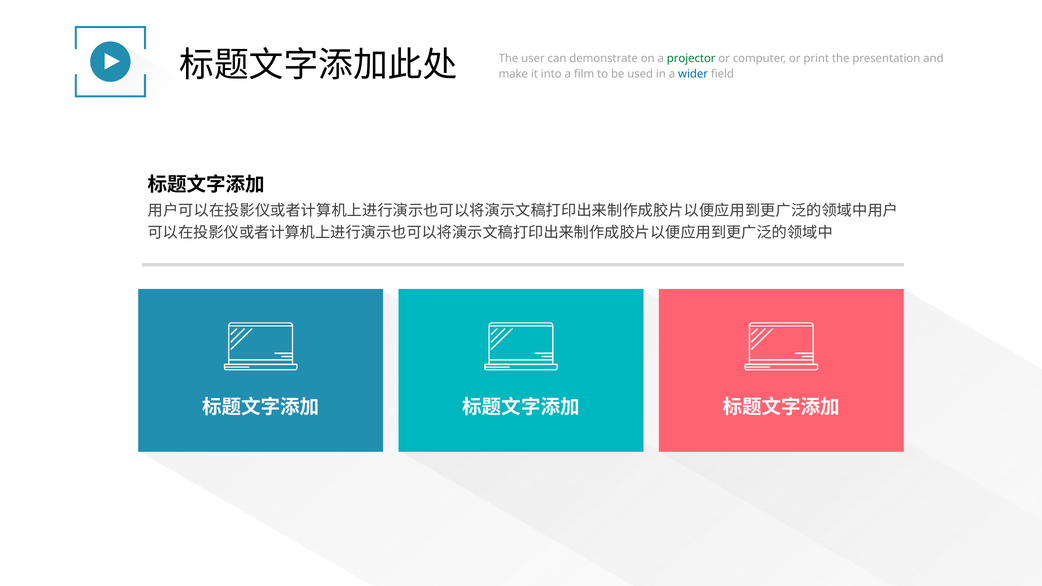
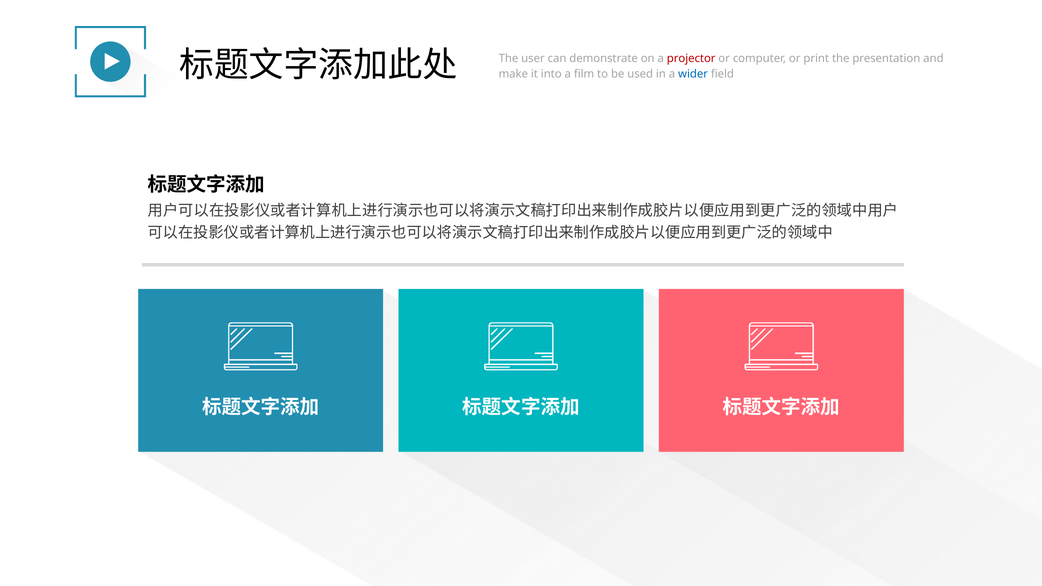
projector colour: green -> red
